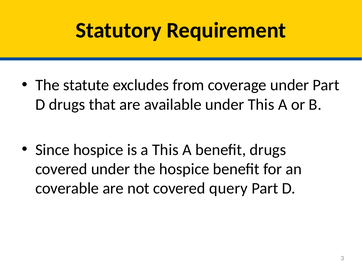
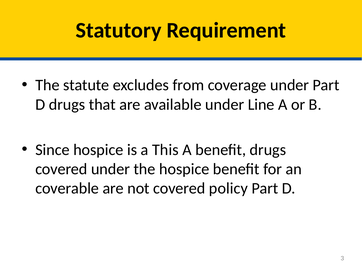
under This: This -> Line
query: query -> policy
